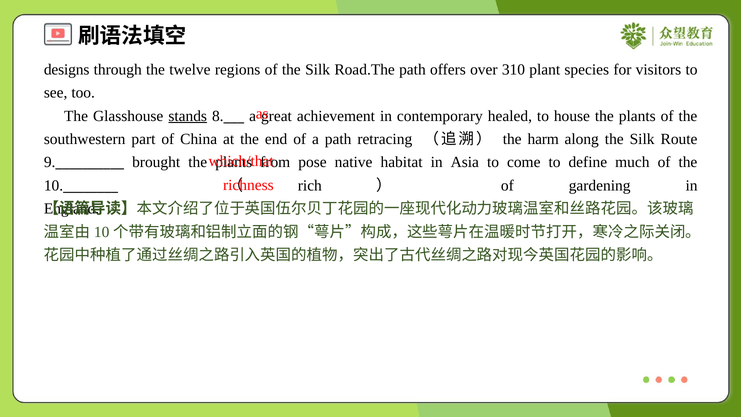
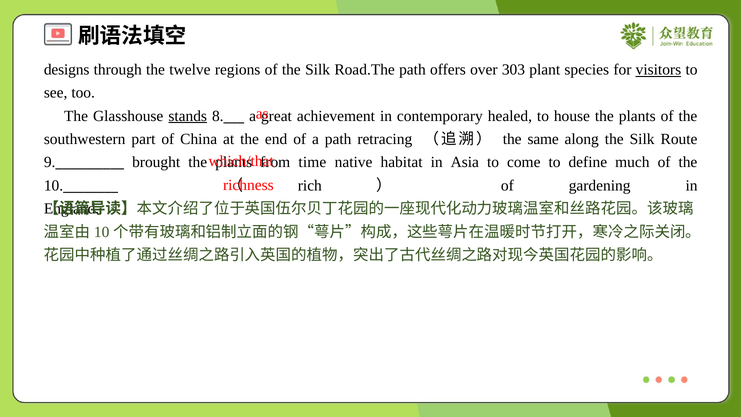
310: 310 -> 303
visitors underline: none -> present
harm: harm -> same
pose: pose -> time
